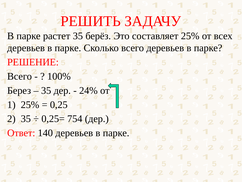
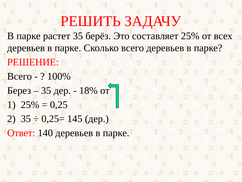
24%: 24% -> 18%
754: 754 -> 145
